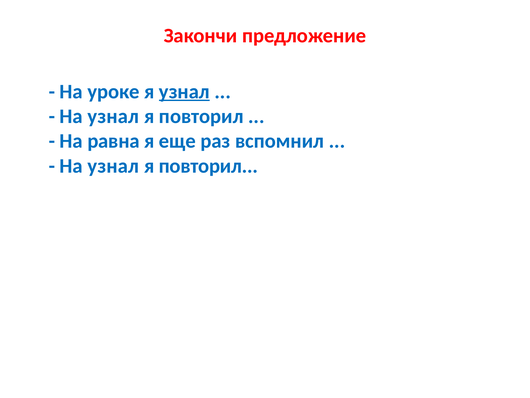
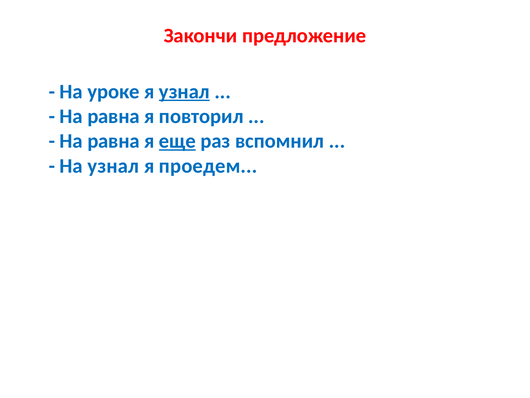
узнал at (113, 116): узнал -> равна
еще underline: none -> present
повторил at (208, 166): повторил -> проедем
